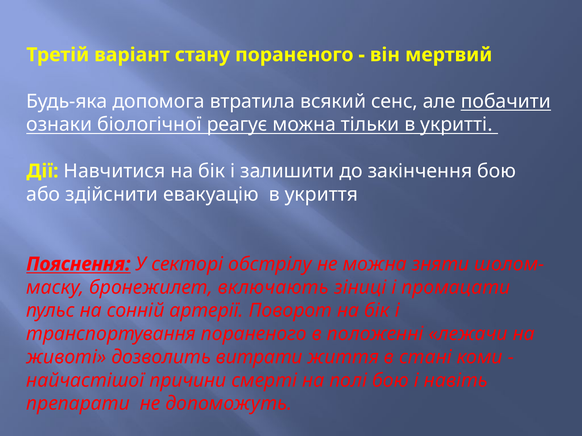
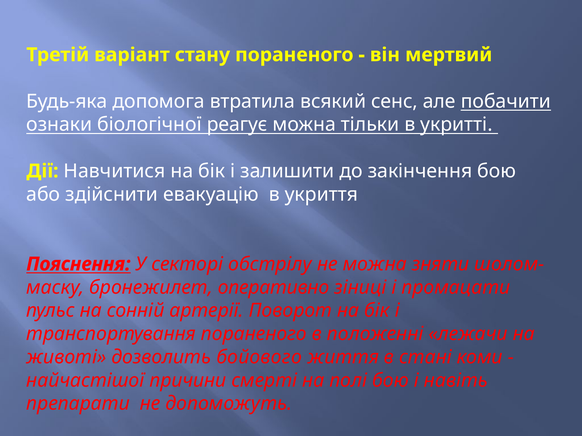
включають: включають -> оперативно
витрати: витрати -> бойового
